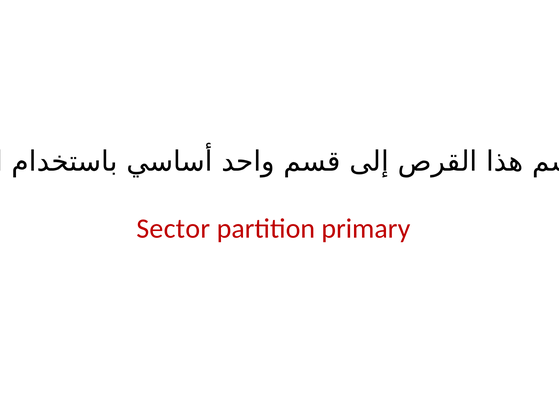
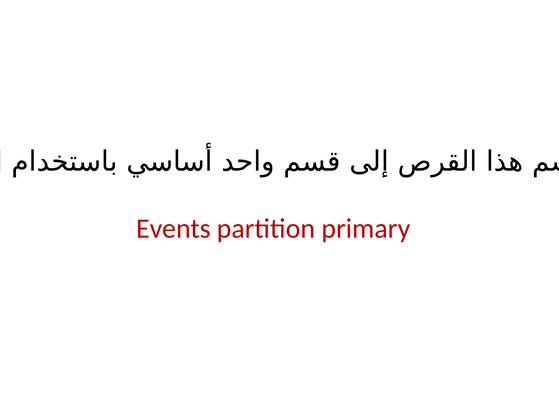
Sector: Sector -> Events
